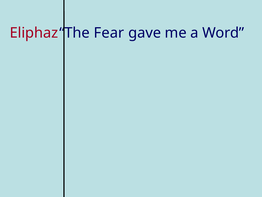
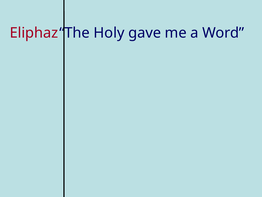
Fear: Fear -> Holy
